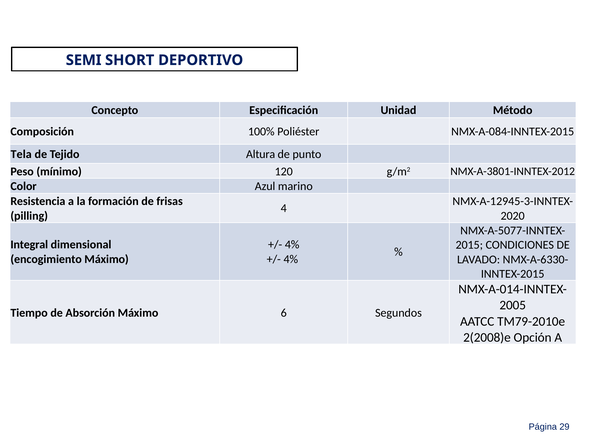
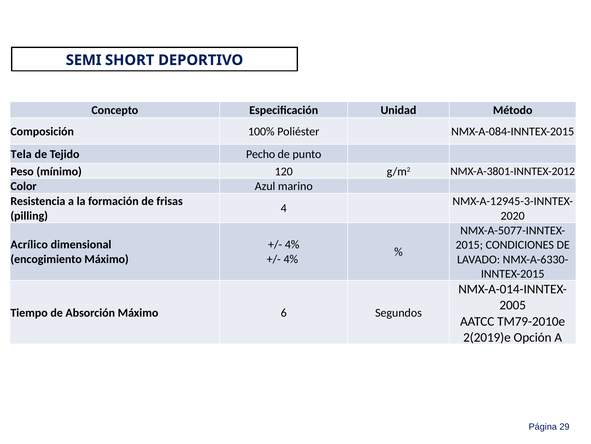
Altura: Altura -> Pecho
Integral: Integral -> Acrílico
2(2008)e: 2(2008)e -> 2(2019)e
